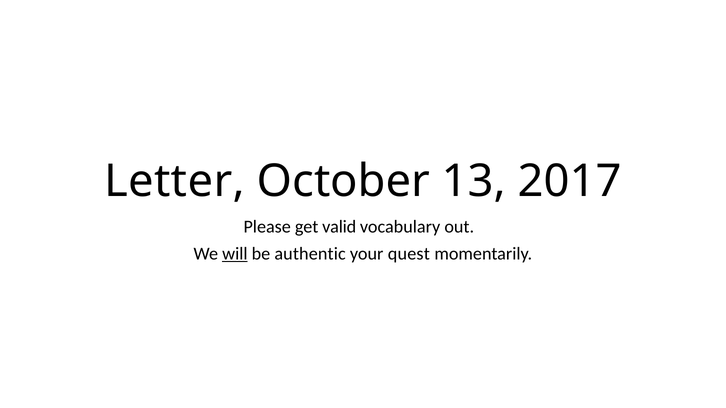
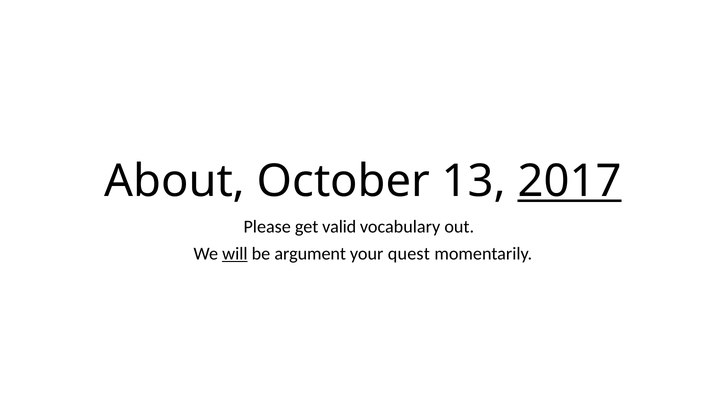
Letter: Letter -> About
2017 underline: none -> present
authentic: authentic -> argument
